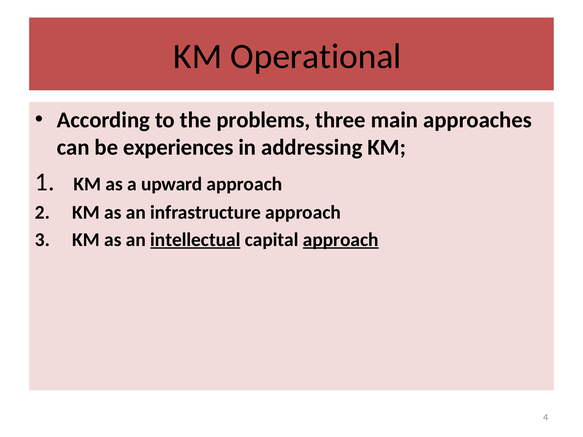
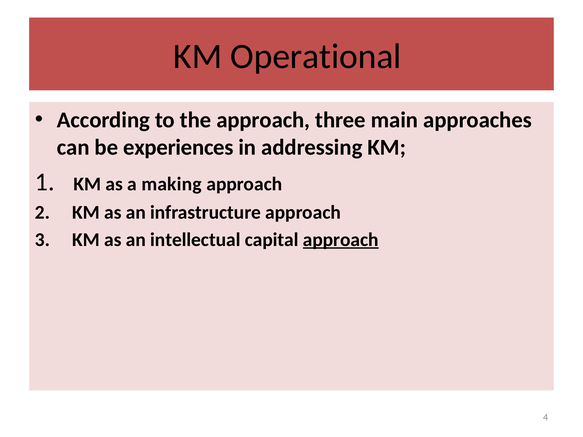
the problems: problems -> approach
upward: upward -> making
intellectual underline: present -> none
